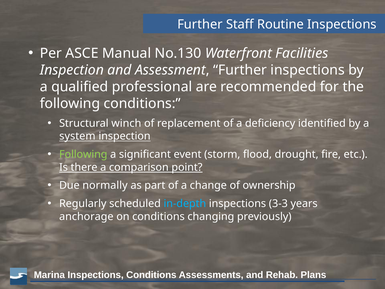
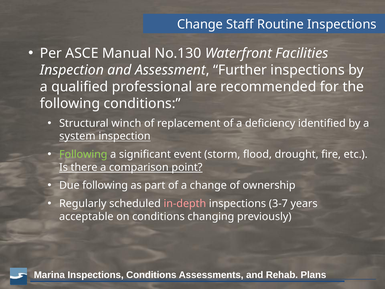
Further at (200, 24): Further -> Change
Due normally: normally -> following
in-depth colour: light blue -> pink
3-3: 3-3 -> 3-7
anchorage: anchorage -> acceptable
